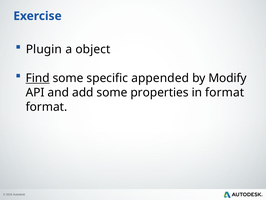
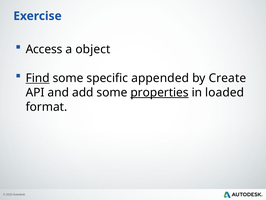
Plugin: Plugin -> Access
Modify: Modify -> Create
properties underline: none -> present
in format: format -> loaded
